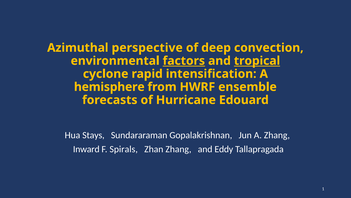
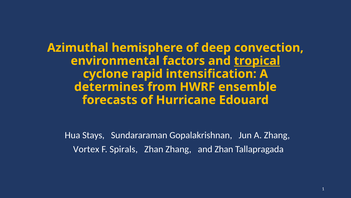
perspective: perspective -> hemisphere
factors underline: present -> none
hemisphere: hemisphere -> determines
Inward: Inward -> Vortex
and Eddy: Eddy -> Zhan
